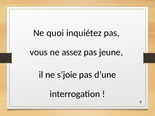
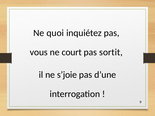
assez: assez -> court
jeune: jeune -> sortit
